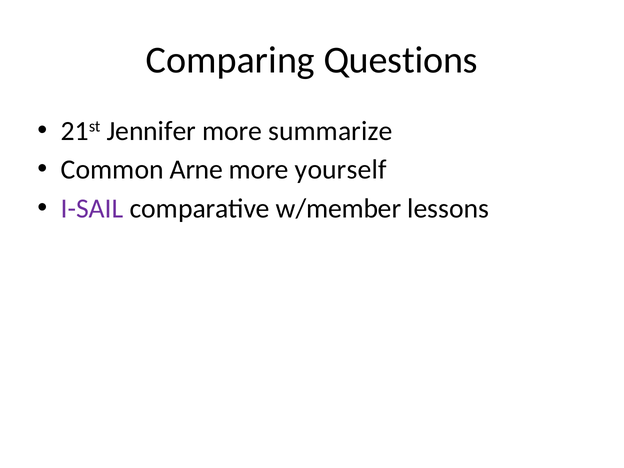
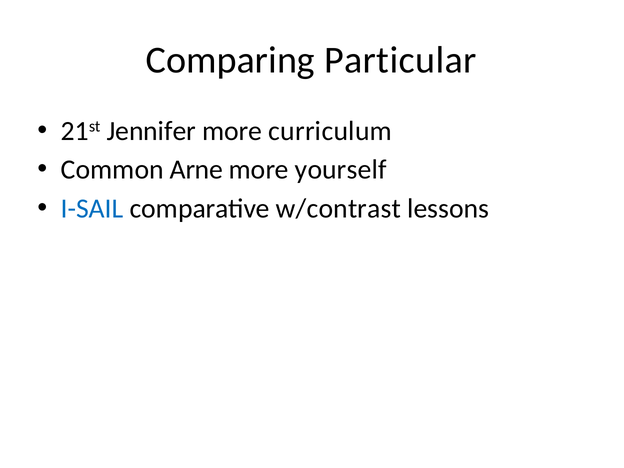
Questions: Questions -> Particular
summarize: summarize -> curriculum
I-SAIL colour: purple -> blue
w/member: w/member -> w/contrast
